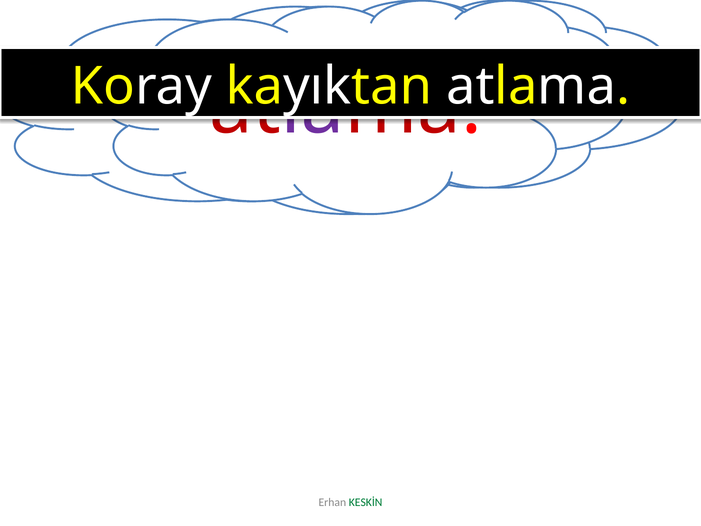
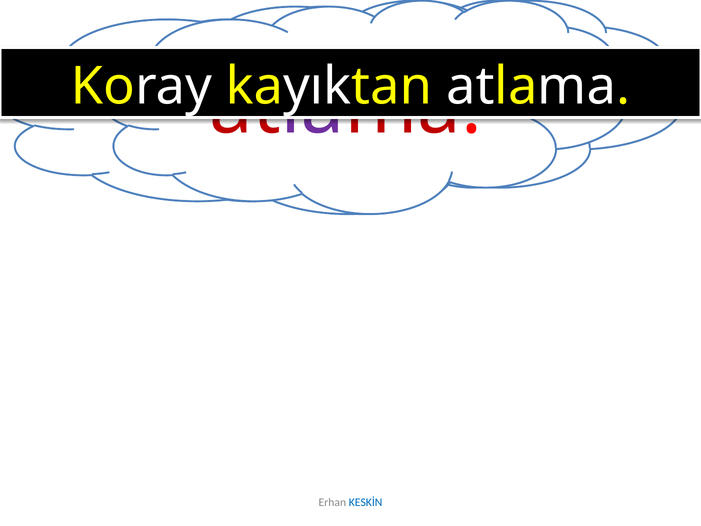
KESKİN colour: green -> blue
